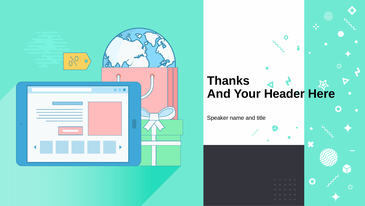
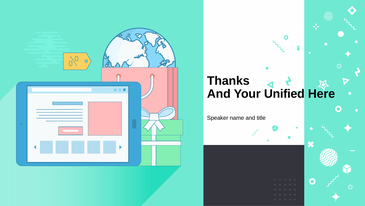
Header: Header -> Unified
